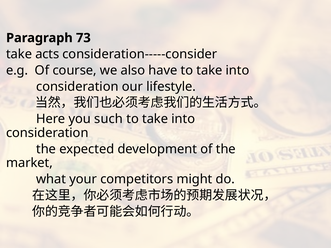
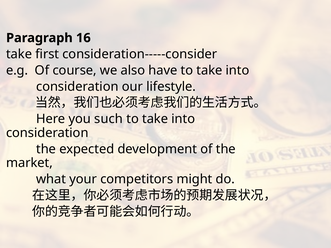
73: 73 -> 16
acts: acts -> first
